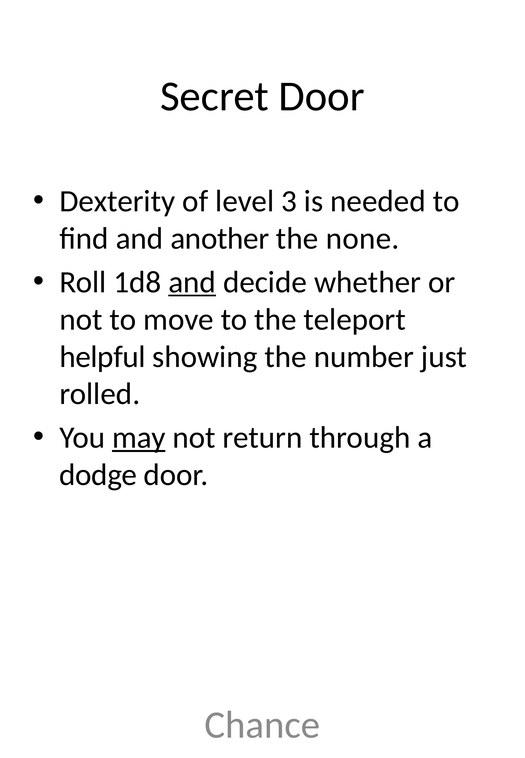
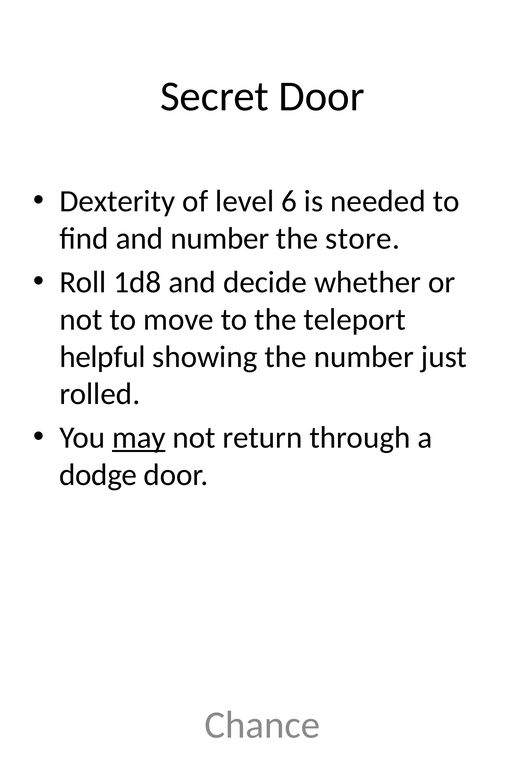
3: 3 -> 6
and another: another -> number
none: none -> store
and at (192, 282) underline: present -> none
